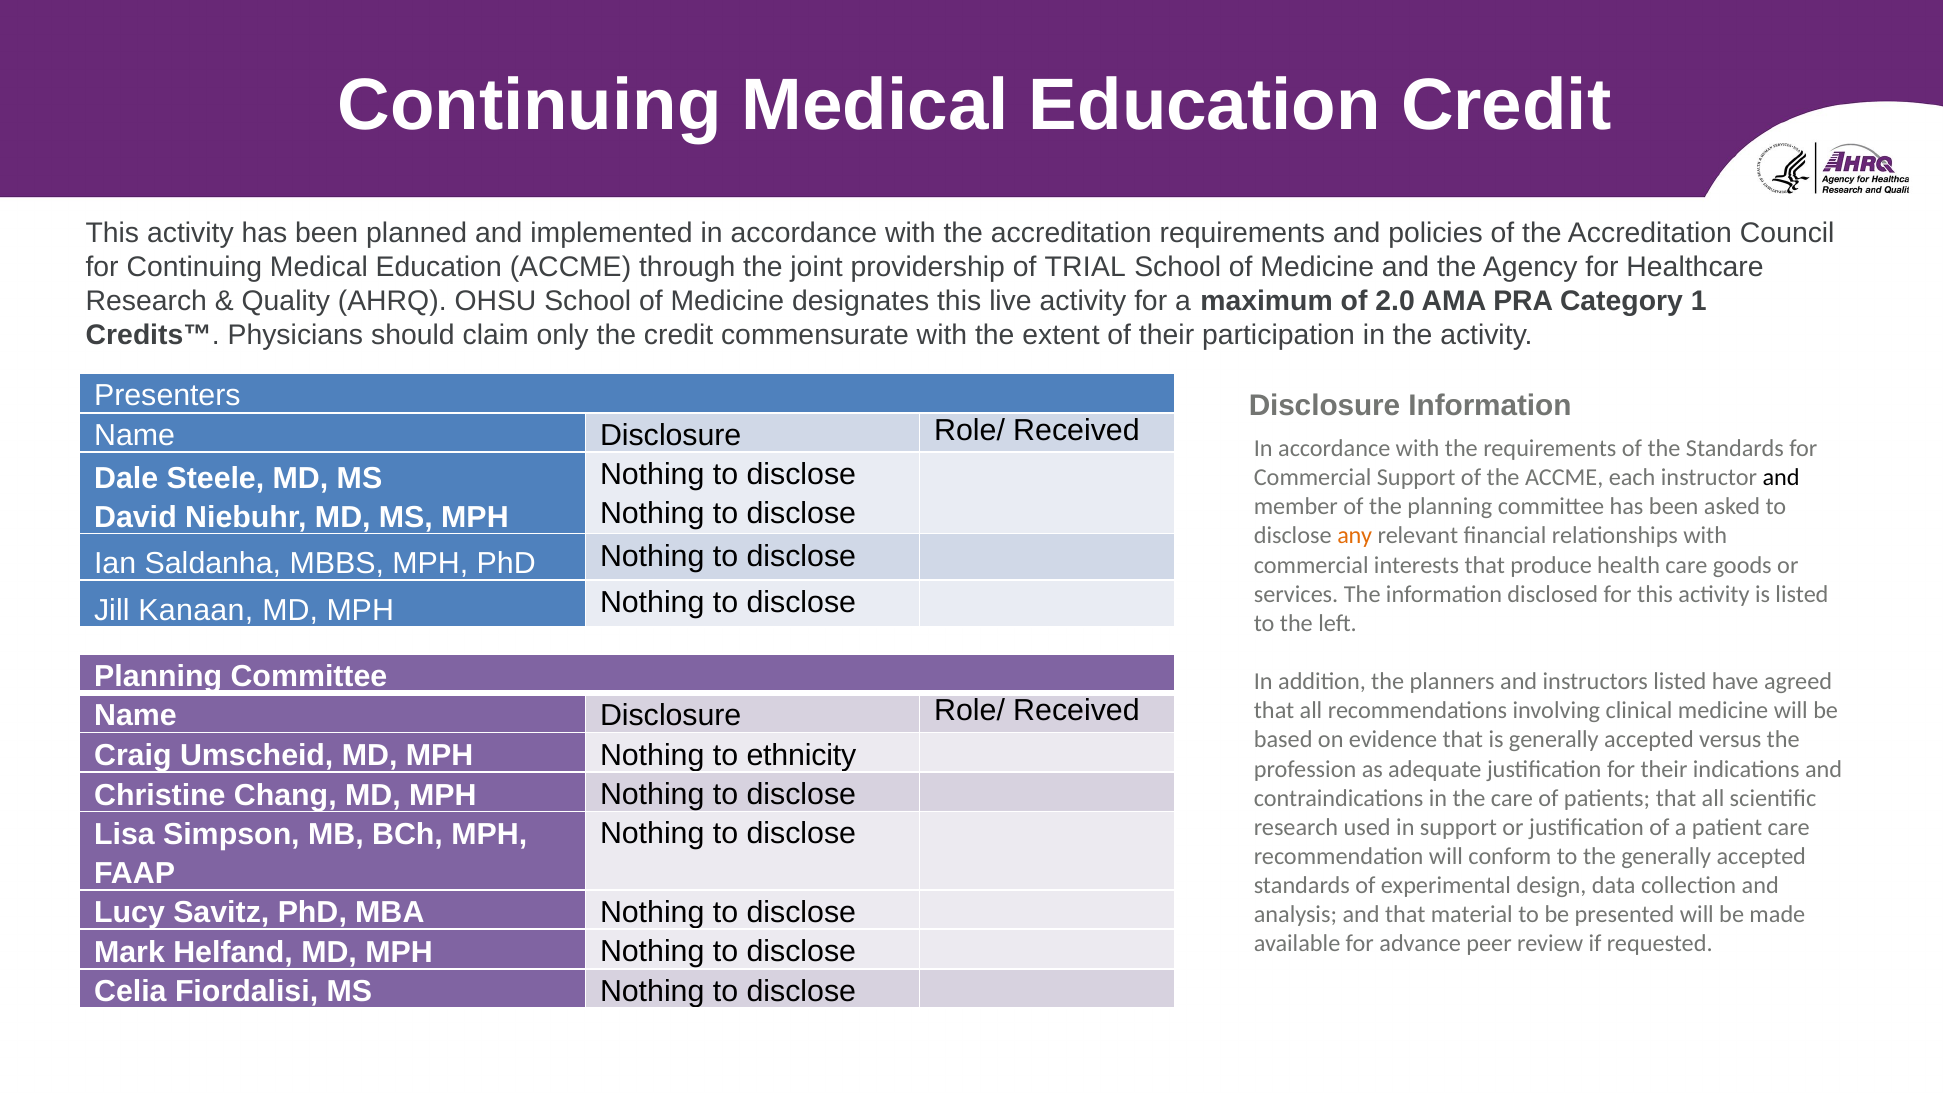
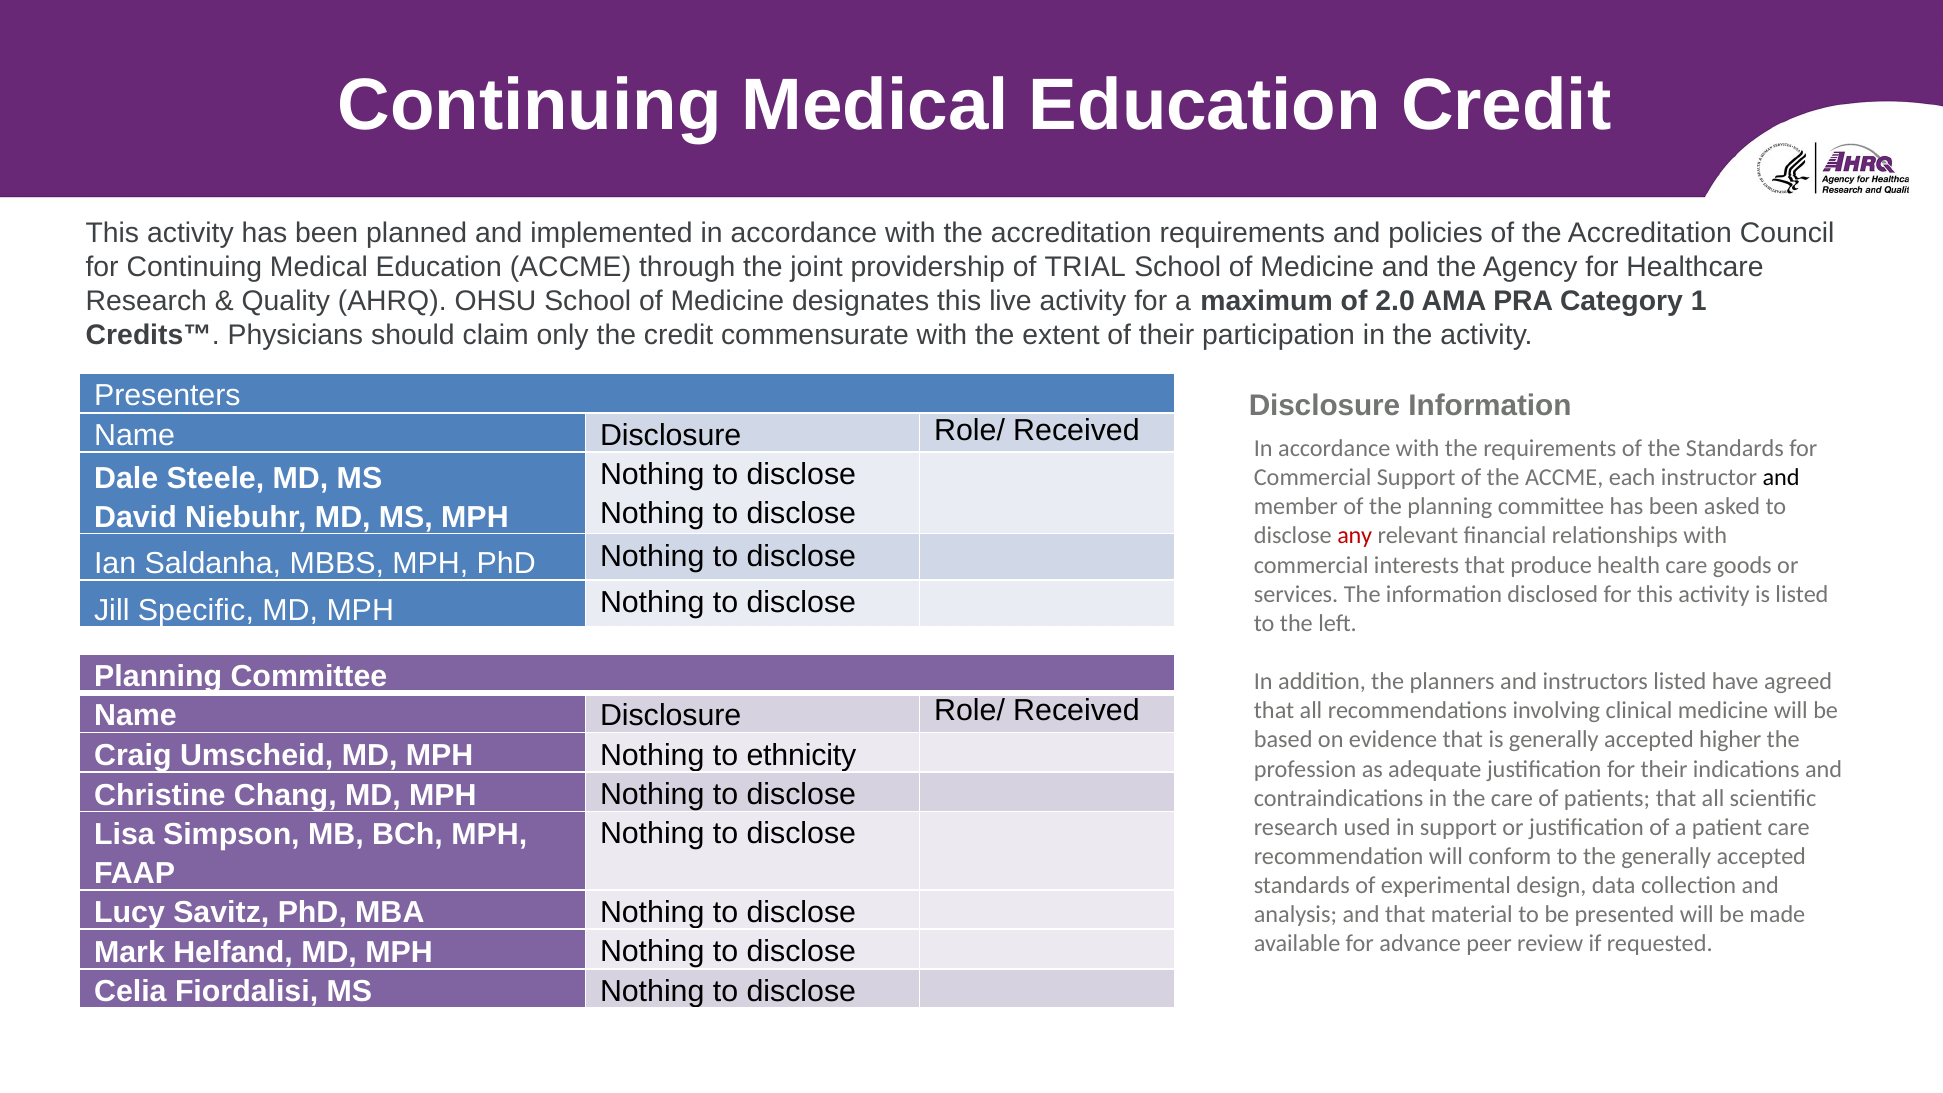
any colour: orange -> red
Kanaan: Kanaan -> Specific
versus: versus -> higher
